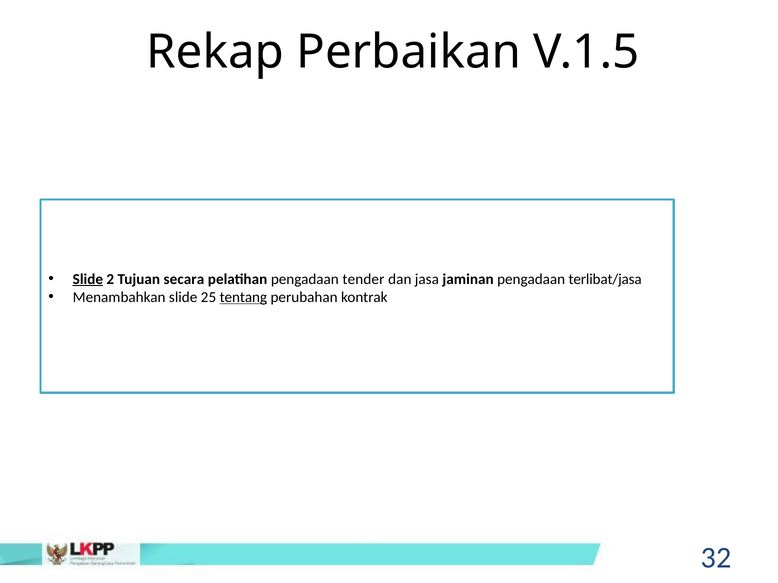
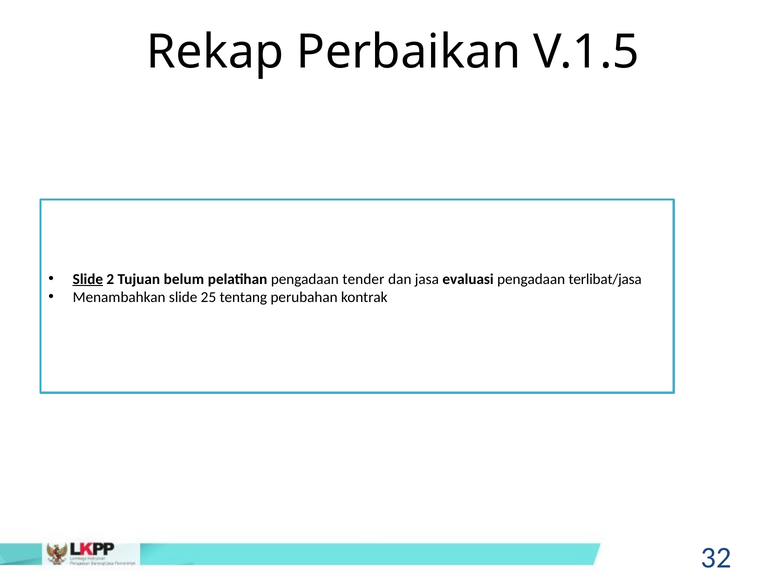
secara: secara -> belum
jaminan: jaminan -> evaluasi
tentang underline: present -> none
